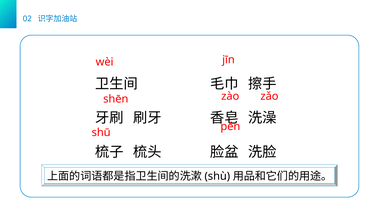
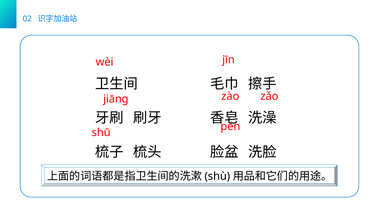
shēn: shēn -> jiānɡ
